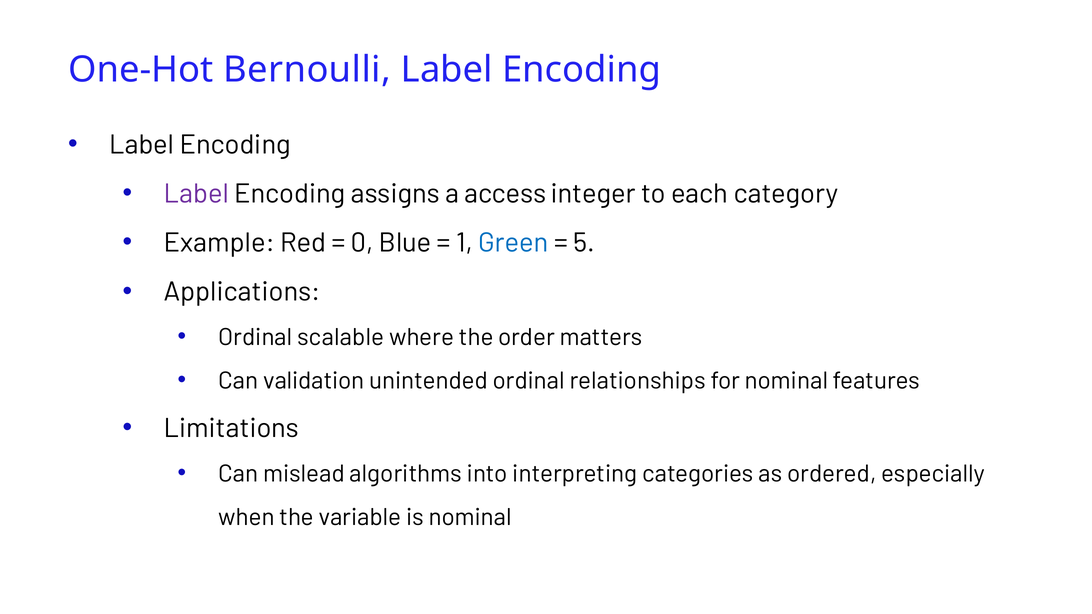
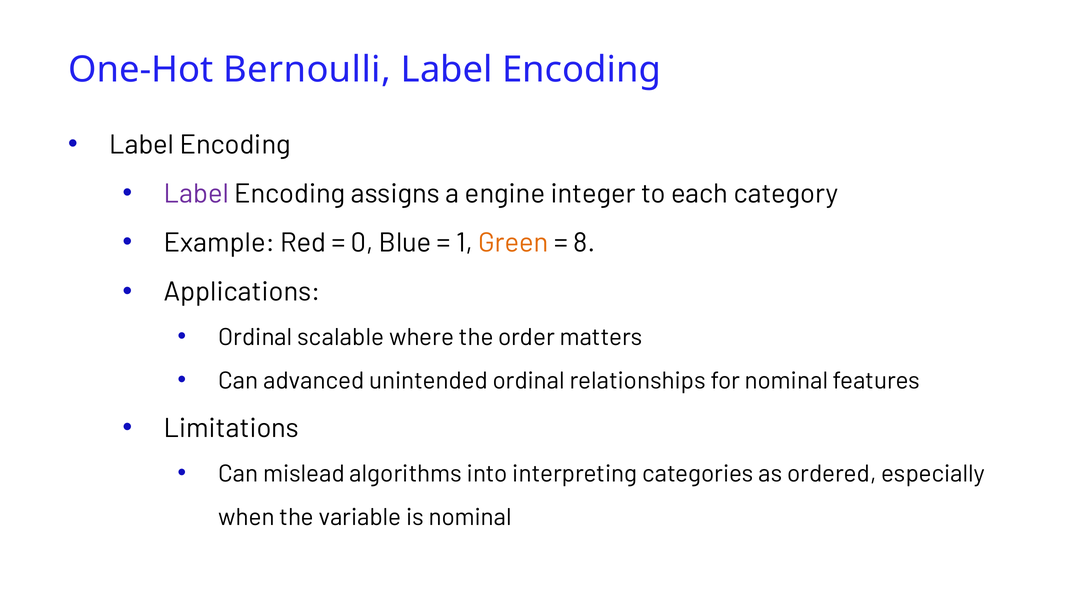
access: access -> engine
Green colour: blue -> orange
5: 5 -> 8
validation: validation -> advanced
